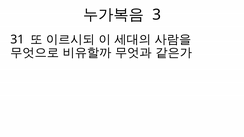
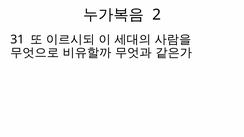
3: 3 -> 2
